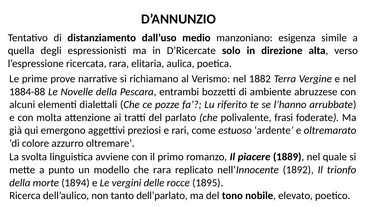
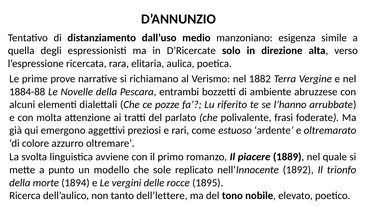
che rara: rara -> sole
dell’parlato: dell’parlato -> dell’lettere
